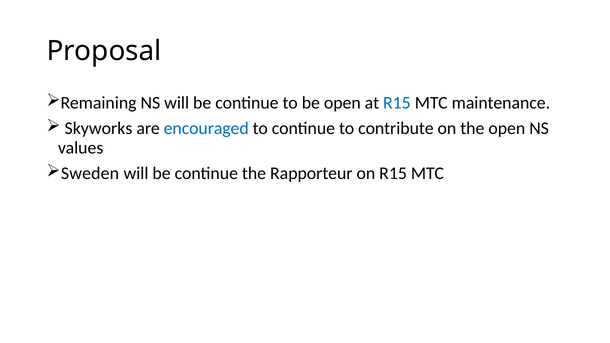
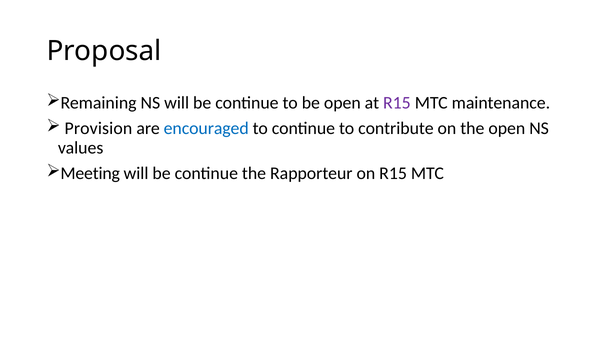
R15 at (397, 103) colour: blue -> purple
Skyworks: Skyworks -> Provision
Sweden: Sweden -> Meeting
